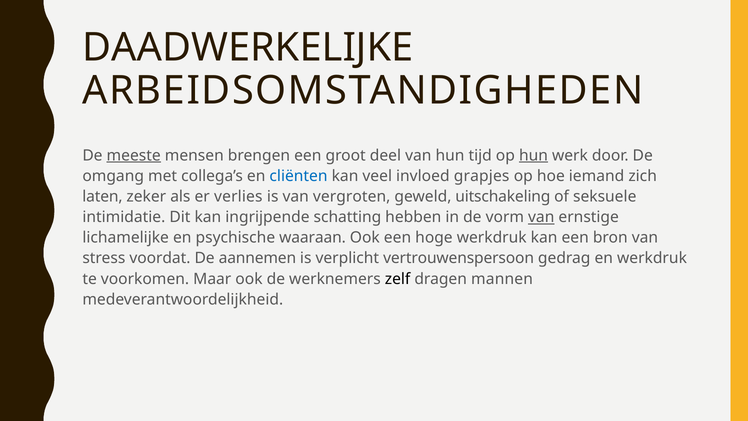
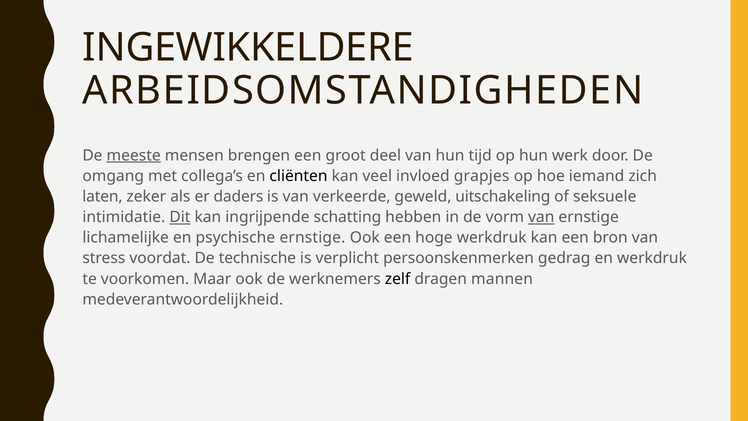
DAADWERKELIJKE: DAADWERKELIJKE -> INGEWIKKELDERE
hun at (533, 155) underline: present -> none
cliënten colour: blue -> black
verlies: verlies -> daders
vergroten: vergroten -> verkeerde
Dit underline: none -> present
psychische waaraan: waaraan -> ernstige
aannemen: aannemen -> technische
vertrouwenspersoon: vertrouwenspersoon -> persoonskenmerken
